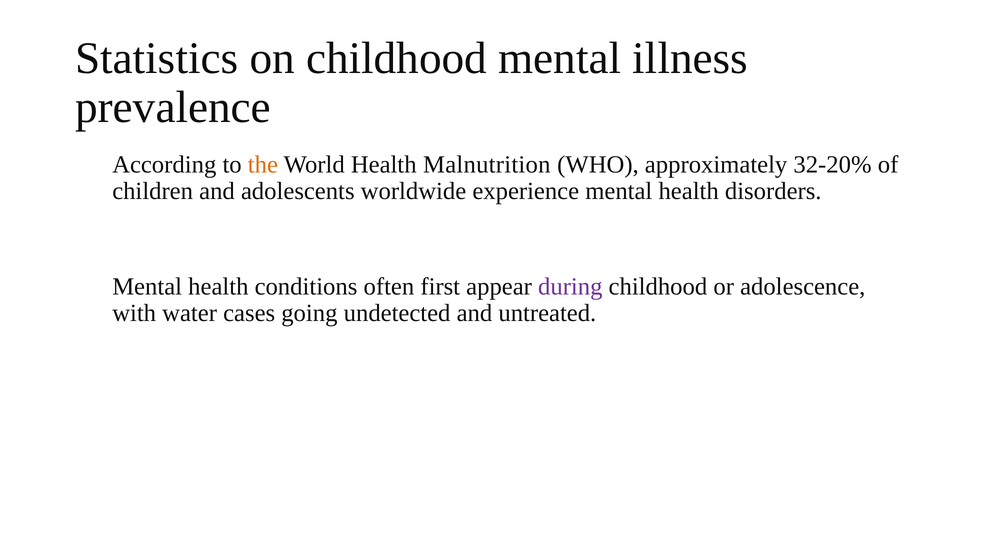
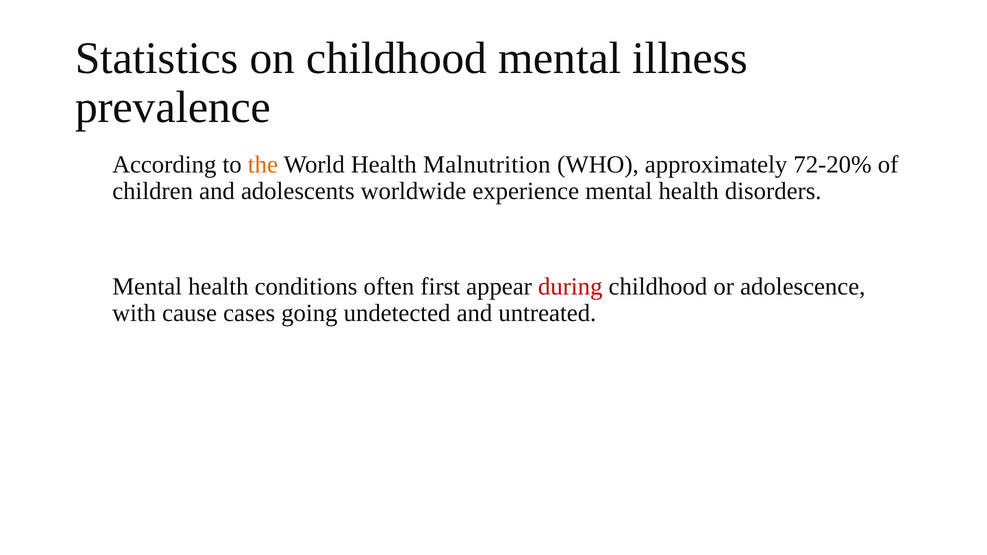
32-20%: 32-20% -> 72-20%
during colour: purple -> red
water: water -> cause
